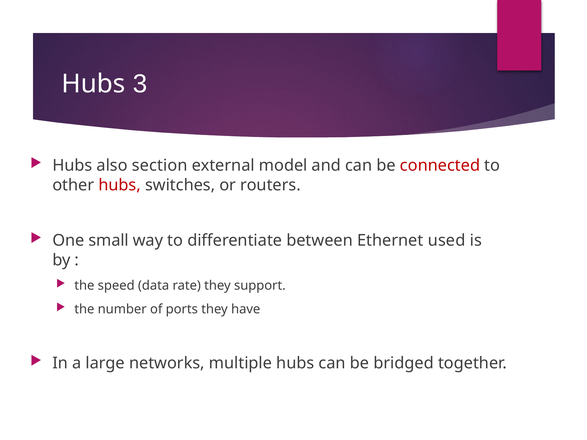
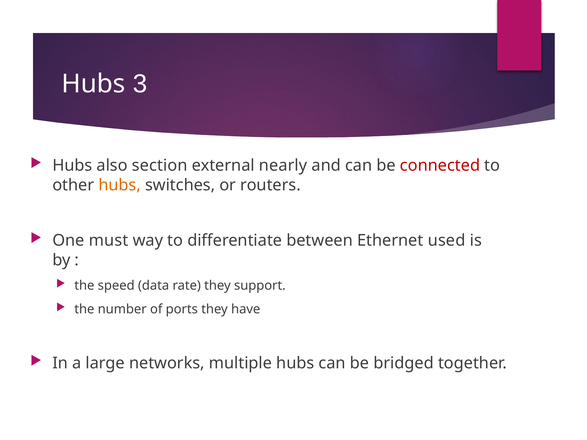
model: model -> nearly
hubs at (120, 185) colour: red -> orange
small: small -> must
